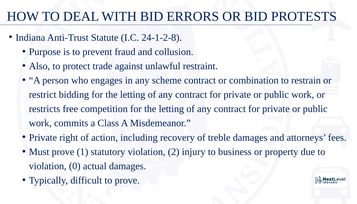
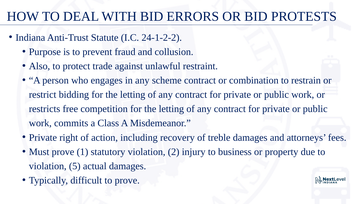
24-1-2-8: 24-1-2-8 -> 24-1-2-2
0: 0 -> 5
